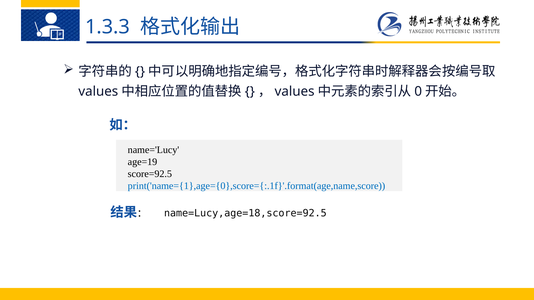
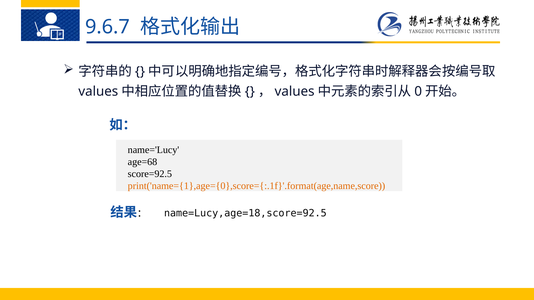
1.3.3: 1.3.3 -> 9.6.7
age=19: age=19 -> age=68
print('name={1},age={0},score={:.1f}'.format(age,name,score colour: blue -> orange
